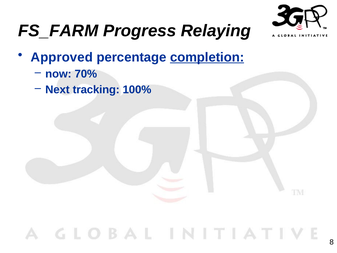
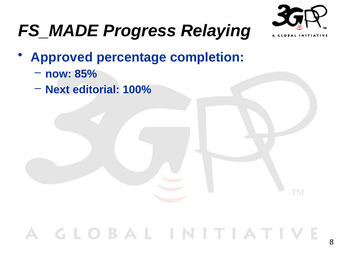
FS_FARM: FS_FARM -> FS_MADE
completion underline: present -> none
70%: 70% -> 85%
tracking: tracking -> editorial
